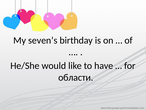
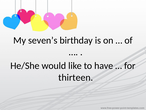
области: области -> thirteen
